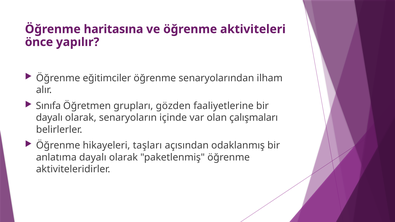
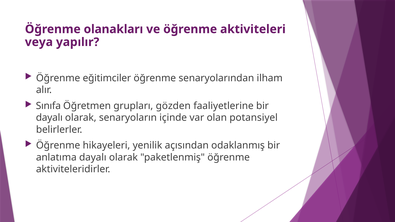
haritasına: haritasına -> olanakları
önce: önce -> veya
çalışmaları: çalışmaları -> potansiyel
taşları: taşları -> yenilik
